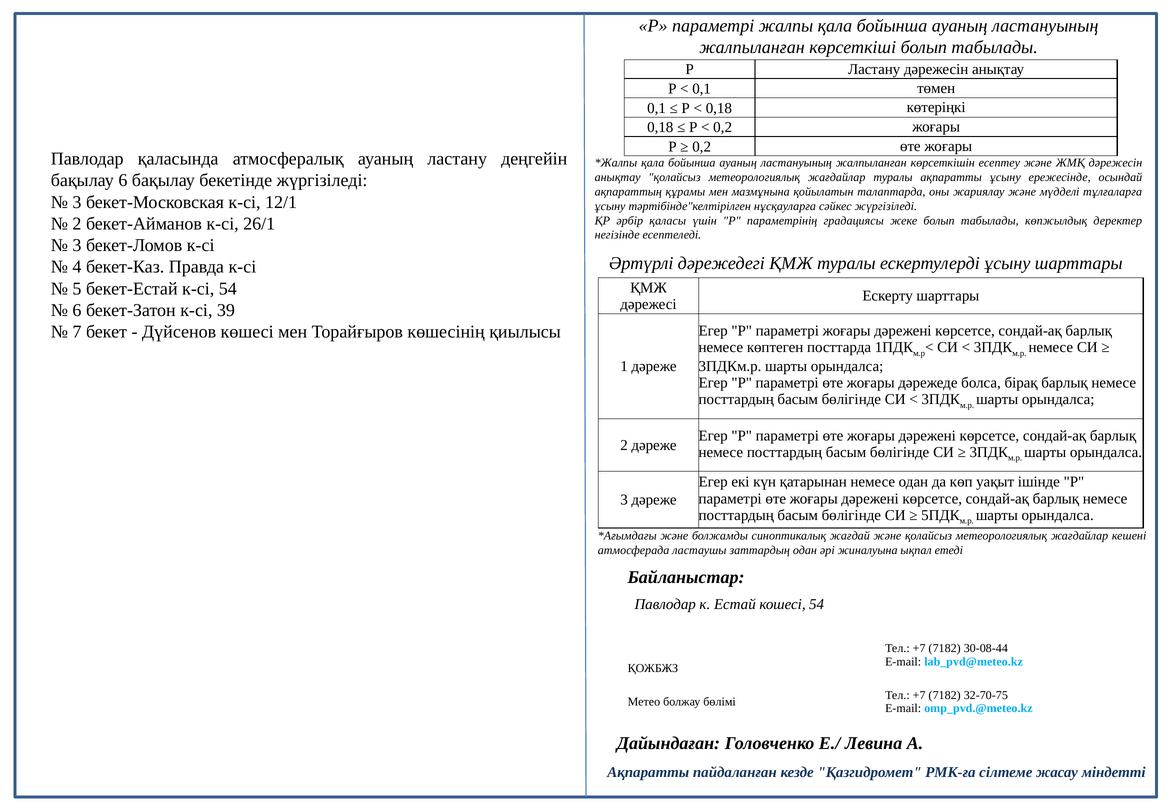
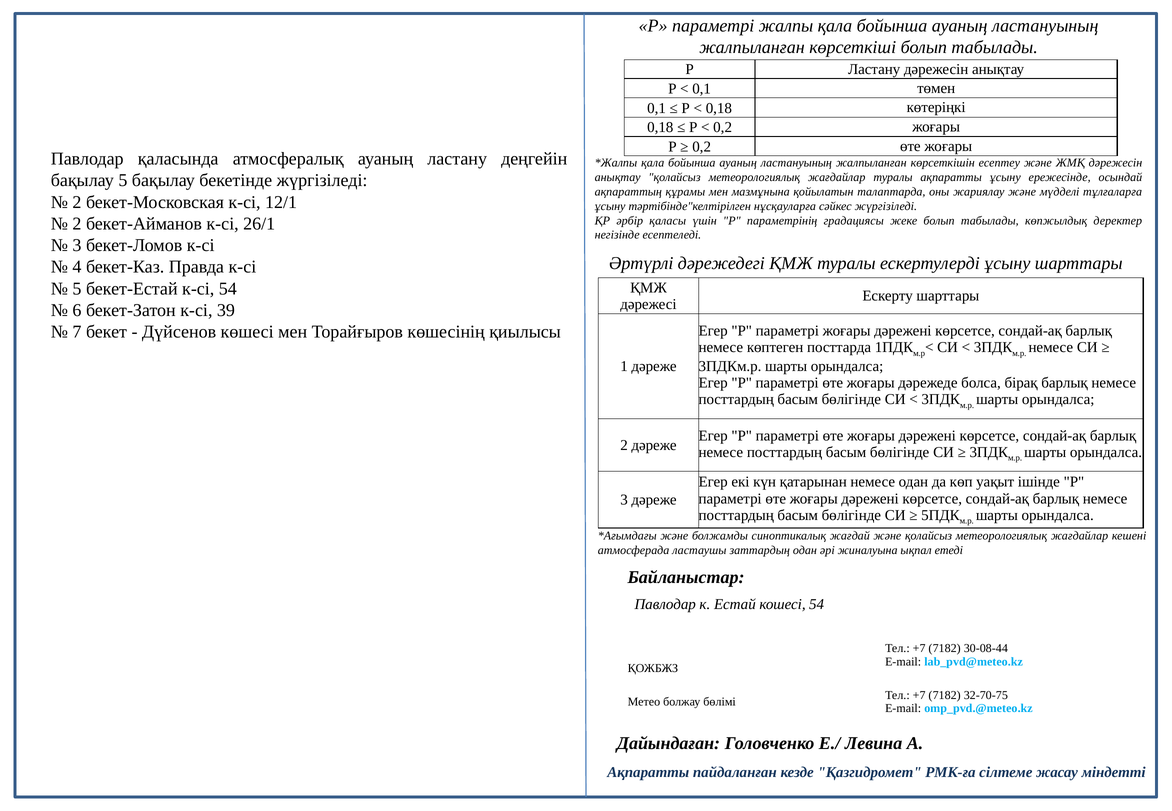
бақылау 6: 6 -> 5
3 at (77, 202): 3 -> 2
